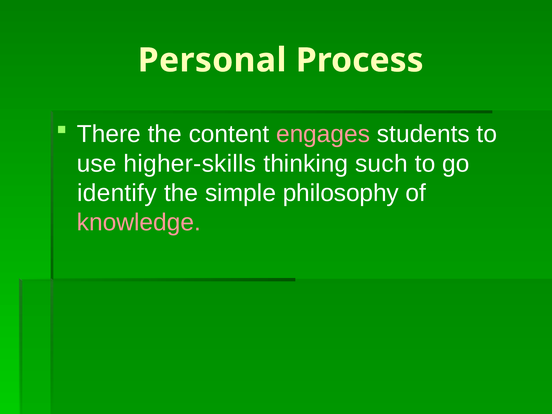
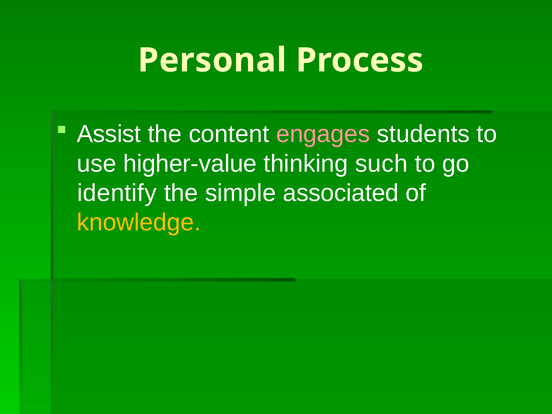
There: There -> Assist
higher-skills: higher-skills -> higher-value
philosophy: philosophy -> associated
knowledge colour: pink -> yellow
